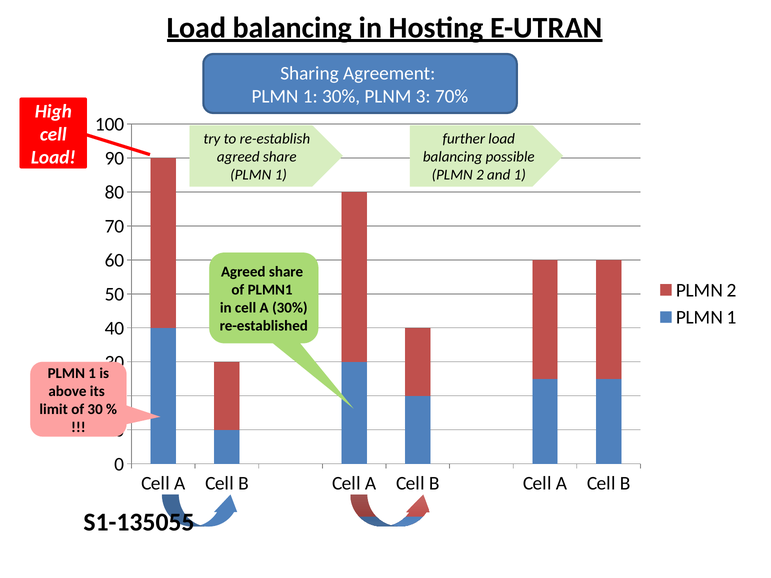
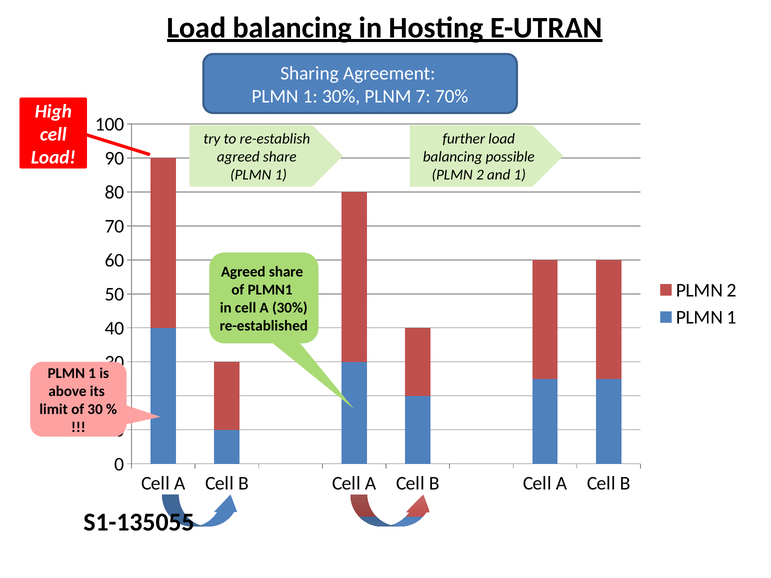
3: 3 -> 7
